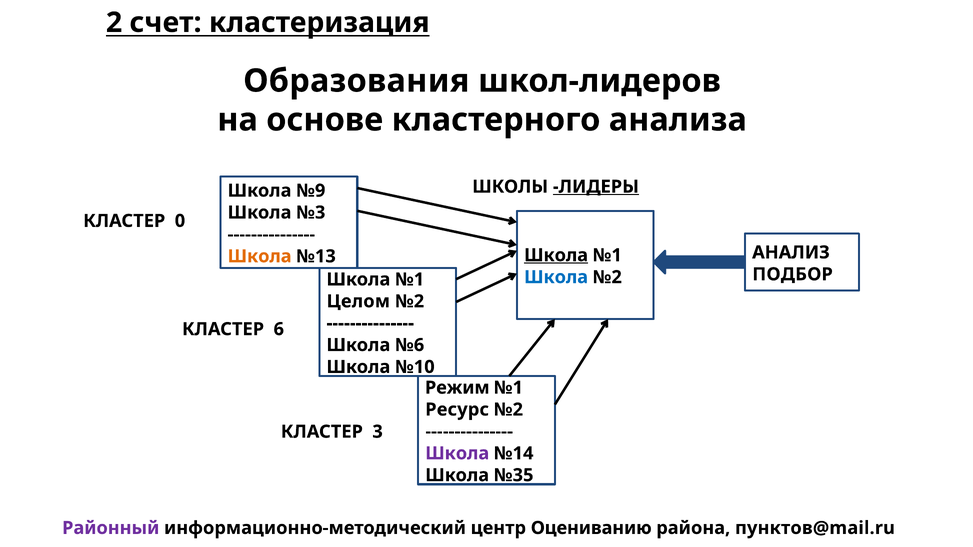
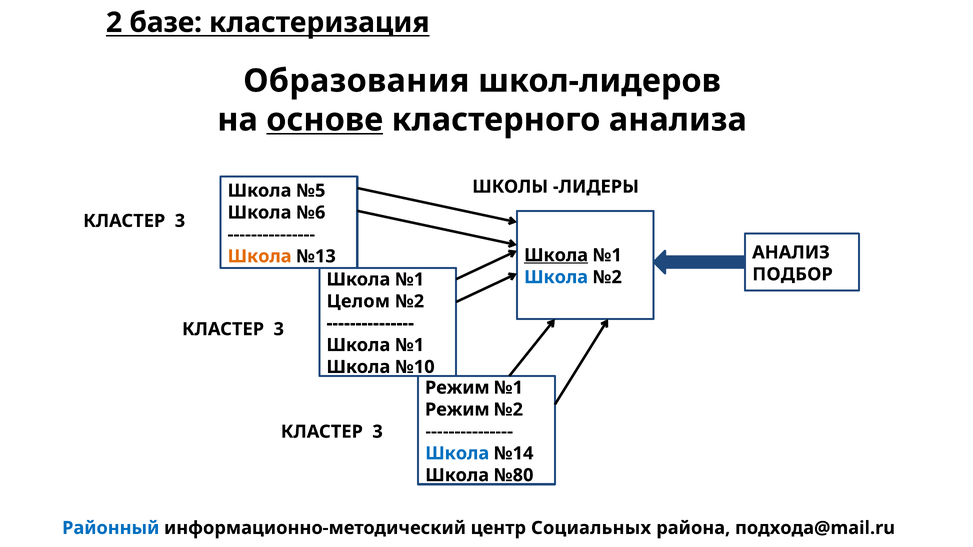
счет: счет -> базе
основе underline: none -> present
ЛИДЕРЫ underline: present -> none
№9: №9 -> №5
№3: №3 -> №6
0 at (180, 221): 0 -> 3
6 at (279, 329): 6 -> 3
№6 at (410, 345): №6 -> №1
Ресурс at (457, 410): Ресурс -> Режим
Школа at (457, 454) colour: purple -> blue
№35: №35 -> №80
Районный colour: purple -> blue
Оцениванию: Оцениванию -> Социальных
пунктов@mail.ru: пунктов@mail.ru -> подхода@mail.ru
